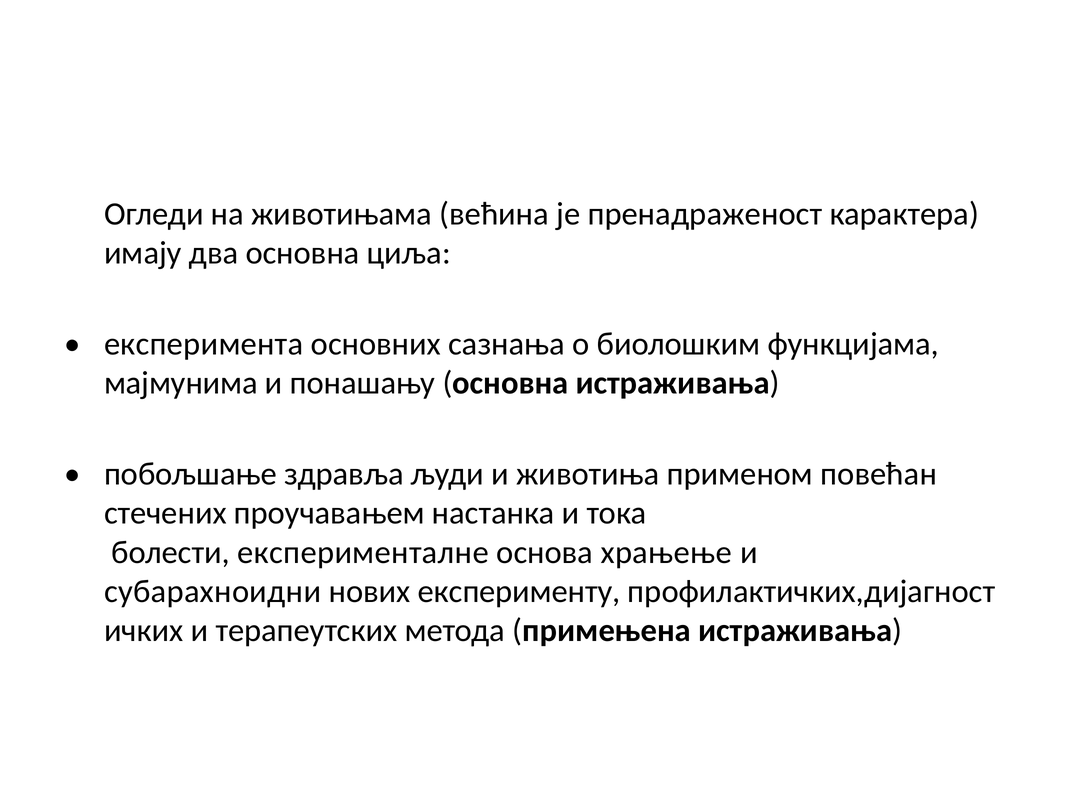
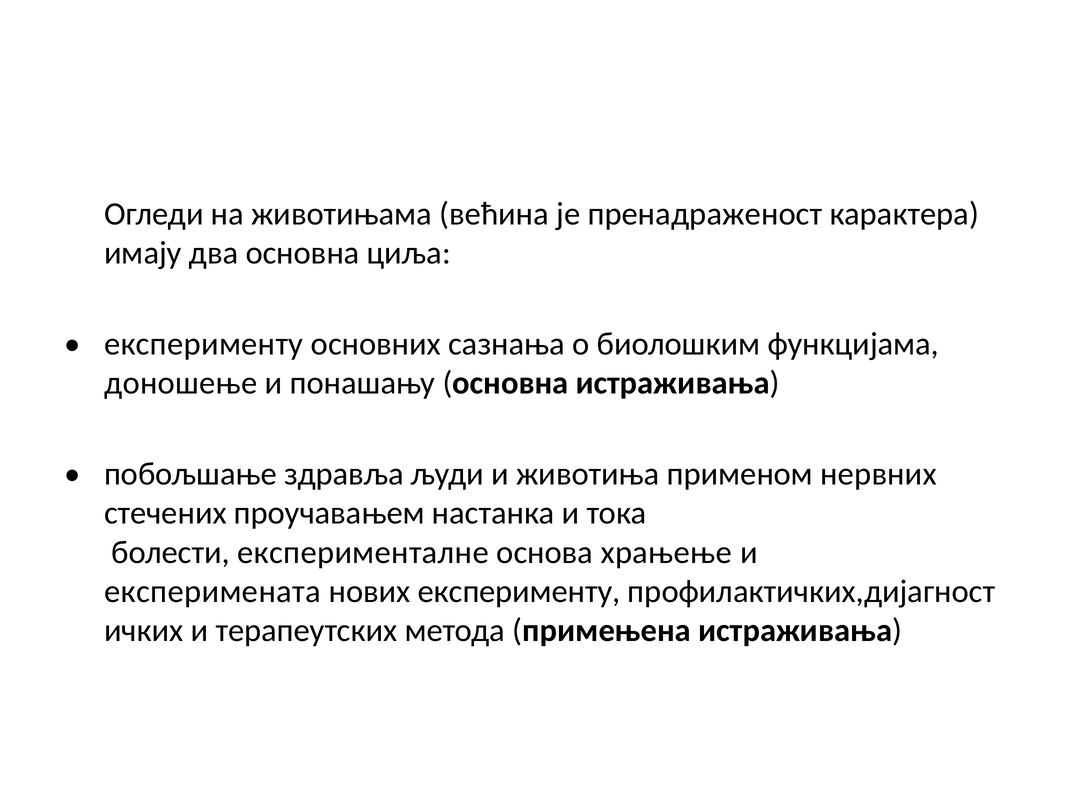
експеримента at (204, 344): експеримента -> експерименту
мајмунима: мајмунима -> доношење
повећан: повећан -> нервних
субарахноидни: субарахноидни -> експеримената
